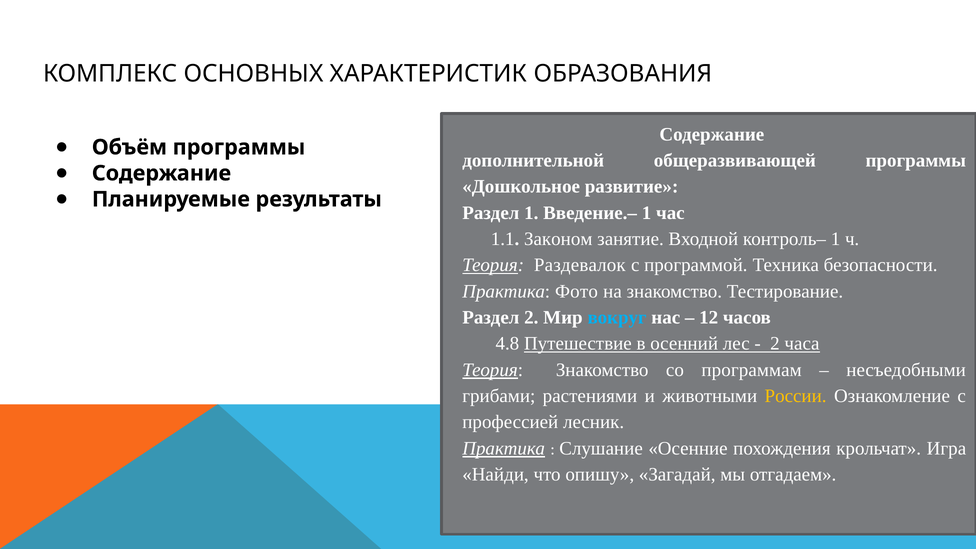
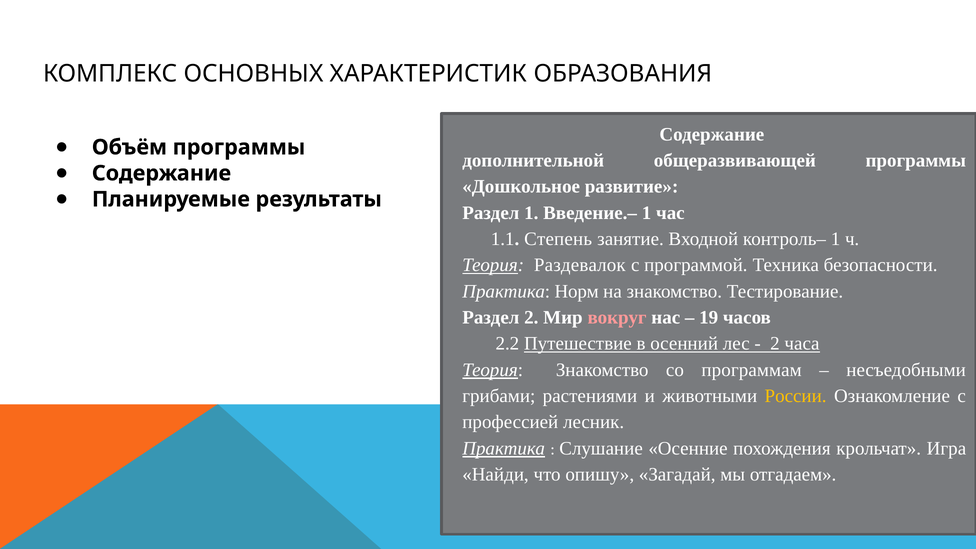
Законом: Законом -> Степень
Фото: Фото -> Норм
вокруг colour: light blue -> pink
12: 12 -> 19
4.8: 4.8 -> 2.2
